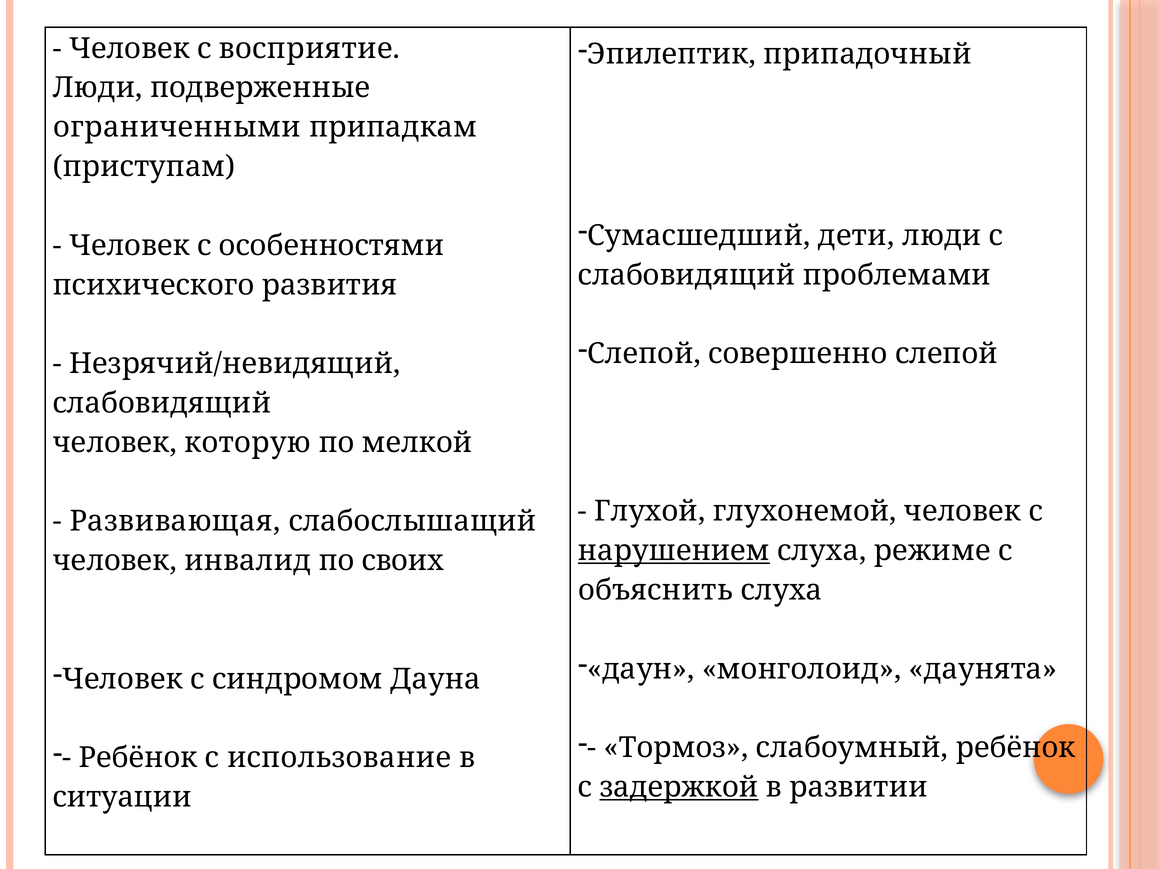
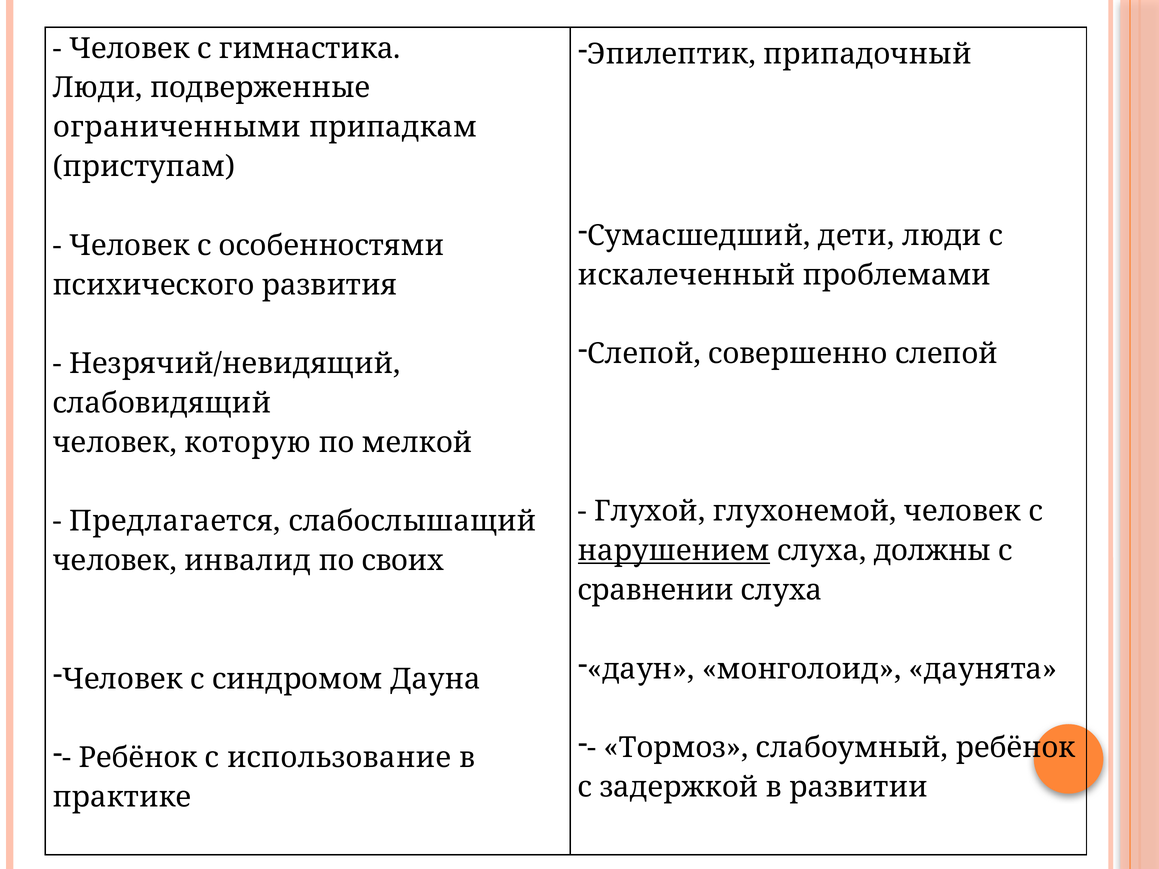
восприятие: восприятие -> гимнастика
слабовидящий at (687, 275): слабовидящий -> искалеченный
Развивающая: Развивающая -> Предлагается
режиме: режиме -> должны
объяснить: объяснить -> сравнении
задержкой underline: present -> none
ситуации: ситуации -> практике
